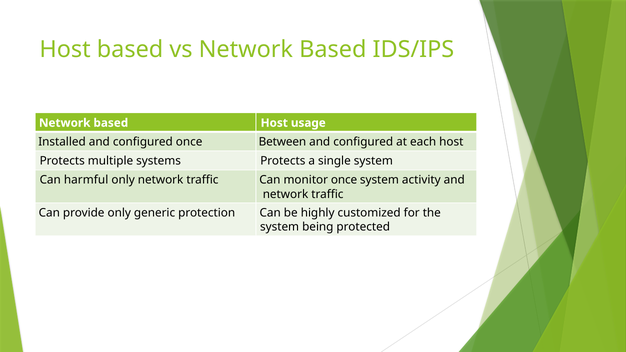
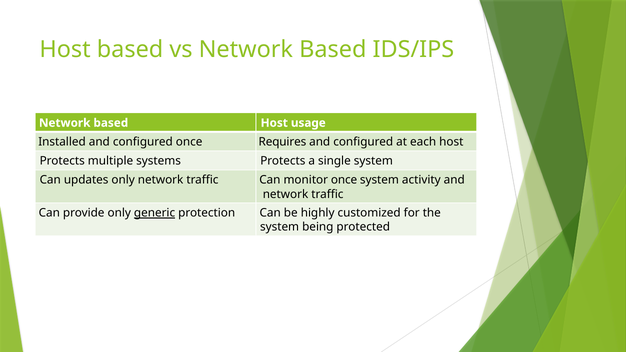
Between: Between -> Requires
harmful: harmful -> updates
generic underline: none -> present
